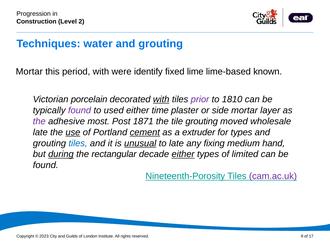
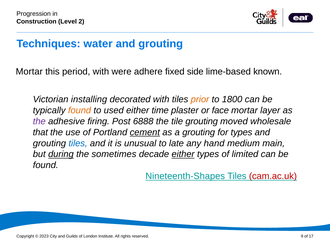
identify: identify -> adhere
lime: lime -> side
porcelain: porcelain -> installing
with at (161, 100) underline: present -> none
prior colour: purple -> orange
1810: 1810 -> 1800
found at (80, 111) colour: purple -> orange
side: side -> face
most: most -> firing
1871: 1871 -> 6888
late at (40, 133): late -> that
use underline: present -> none
a extruder: extruder -> grouting
unusual underline: present -> none
fixing: fixing -> hand
hand: hand -> main
rectangular: rectangular -> sometimes
Nineteenth-Porosity: Nineteenth-Porosity -> Nineteenth-Shapes
cam.ac.uk colour: purple -> red
